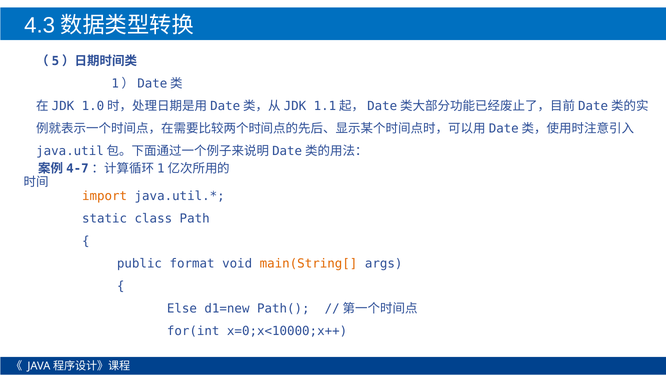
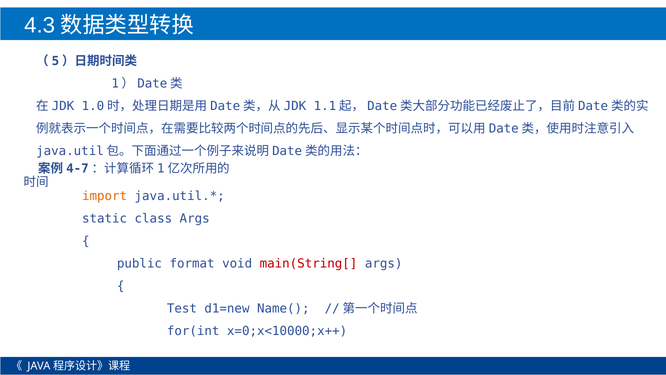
class Path: Path -> Args
main(String[ colour: orange -> red
Else: Else -> Test
Path(: Path( -> Name(
